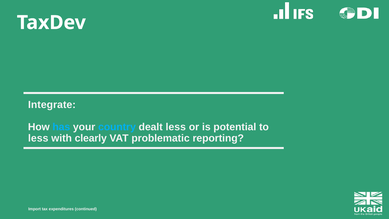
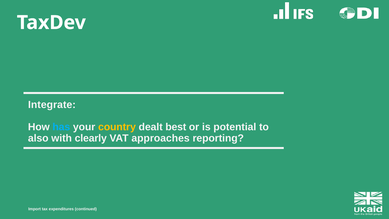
country colour: light blue -> yellow
dealt less: less -> best
less at (38, 138): less -> also
problematic: problematic -> approaches
